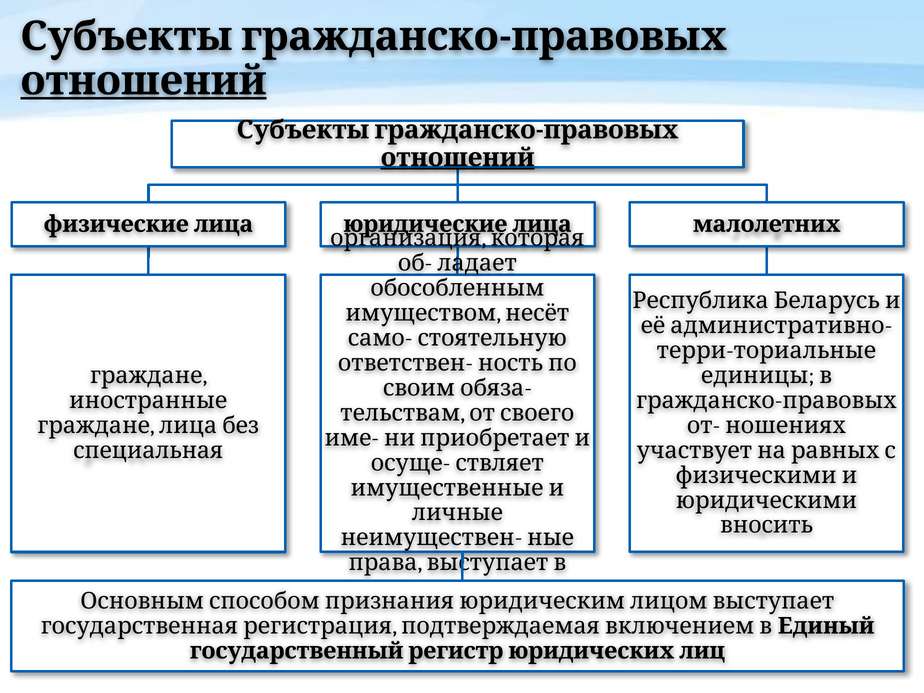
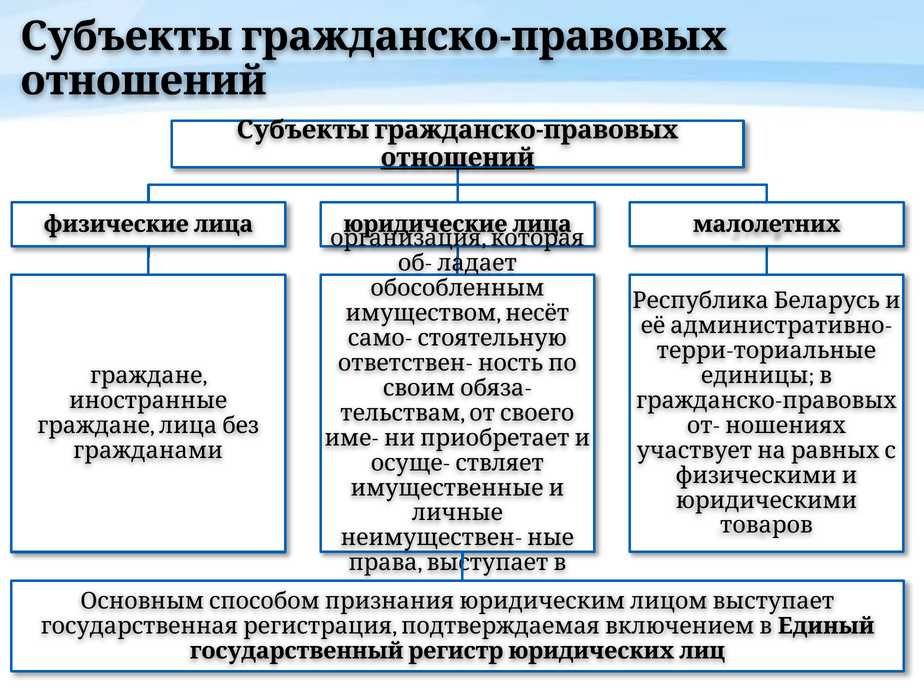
отношений at (144, 81) underline: present -> none
специальная: специальная -> гражданами
вносить: вносить -> товаров
